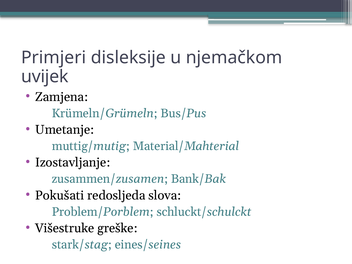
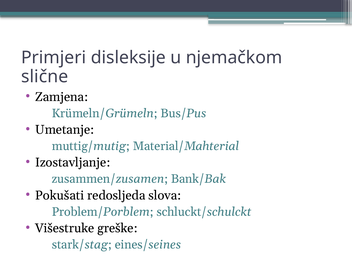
uvijek: uvijek -> slične
